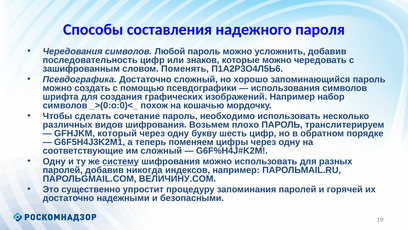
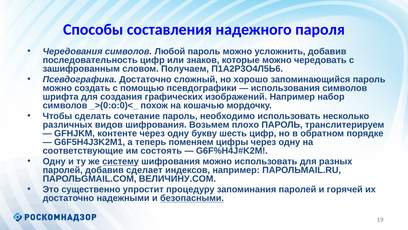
Поменять: Поменять -> Получаем
который: который -> контенте
им сложный: сложный -> состоять
никогда: никогда -> сделает
безопасными underline: none -> present
